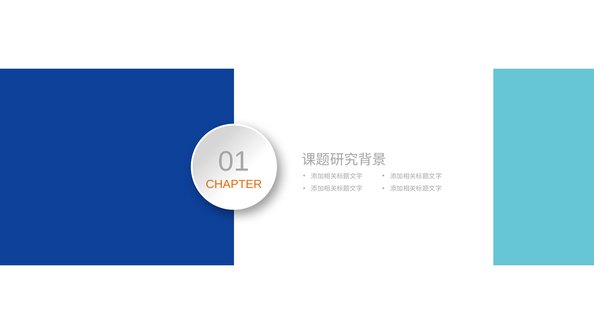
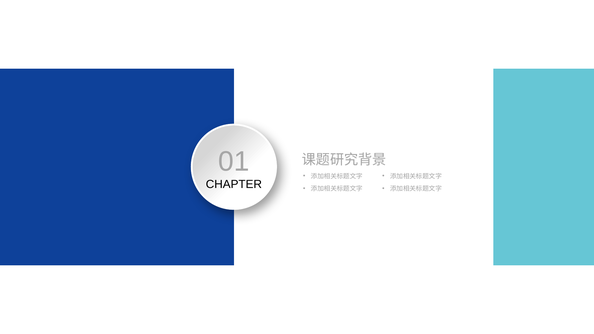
CHAPTER colour: orange -> black
